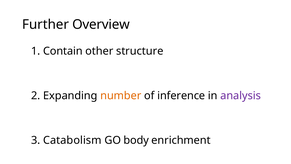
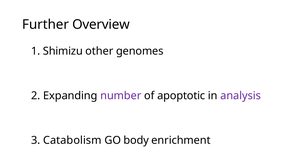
Contain: Contain -> Shimizu
structure: structure -> genomes
number colour: orange -> purple
inference: inference -> apoptotic
